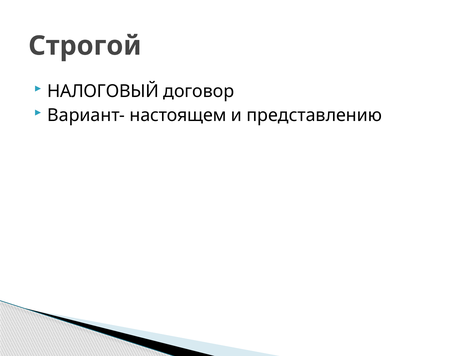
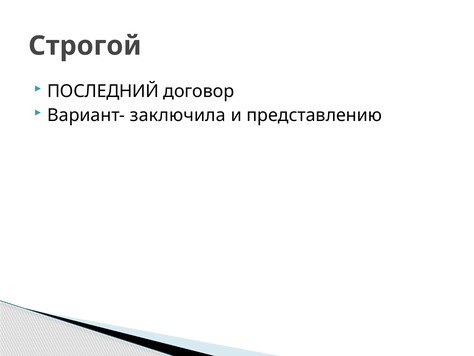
НАЛОГОВЫЙ: НАЛОГОВЫЙ -> ПОСЛЕДНИЙ
настоящем: настоящем -> заключила
